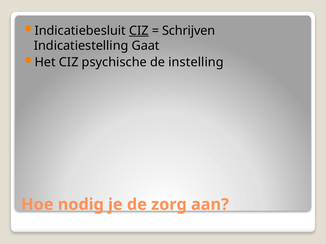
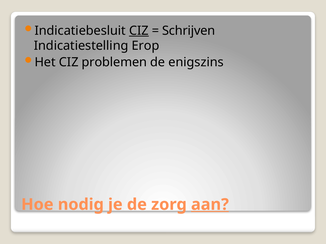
Gaat: Gaat -> Erop
psychische: psychische -> problemen
instelling: instelling -> enigszins
aan underline: none -> present
